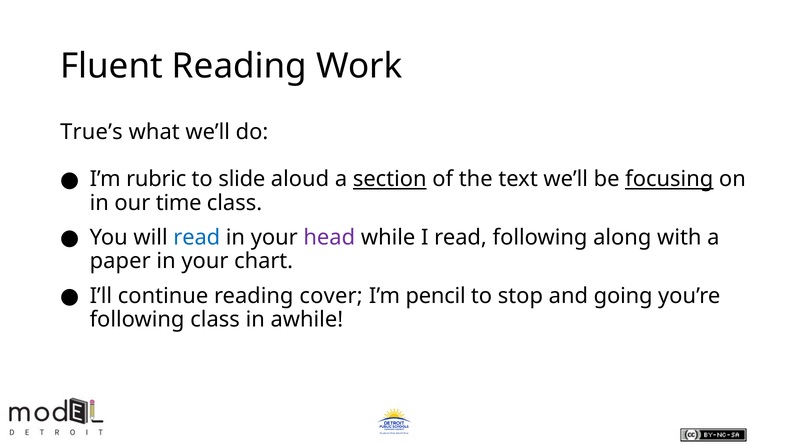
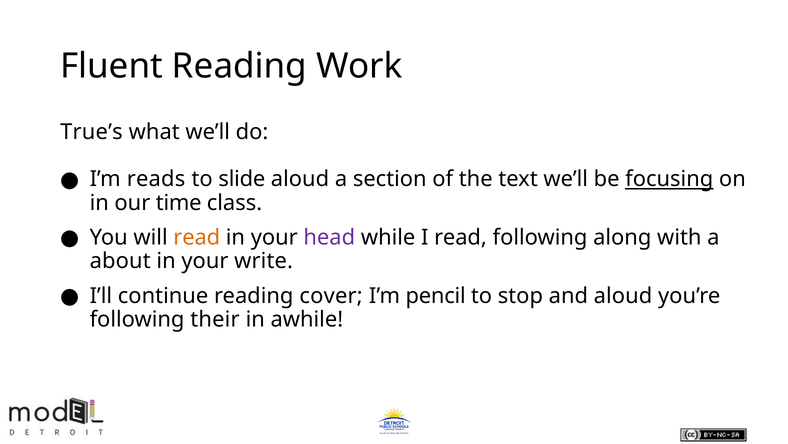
rubric: rubric -> reads
section underline: present -> none
read at (197, 237) colour: blue -> orange
paper: paper -> about
chart: chart -> write
and going: going -> aloud
following class: class -> their
